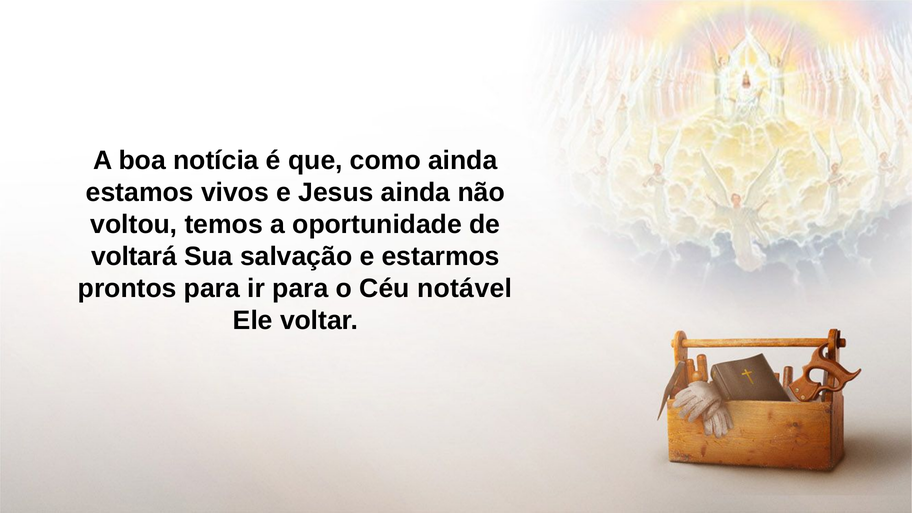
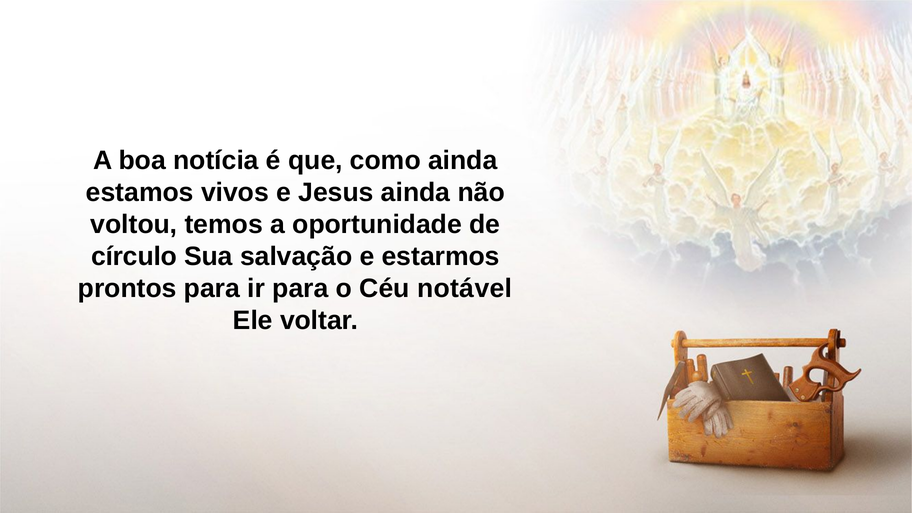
voltará: voltará -> círculo
